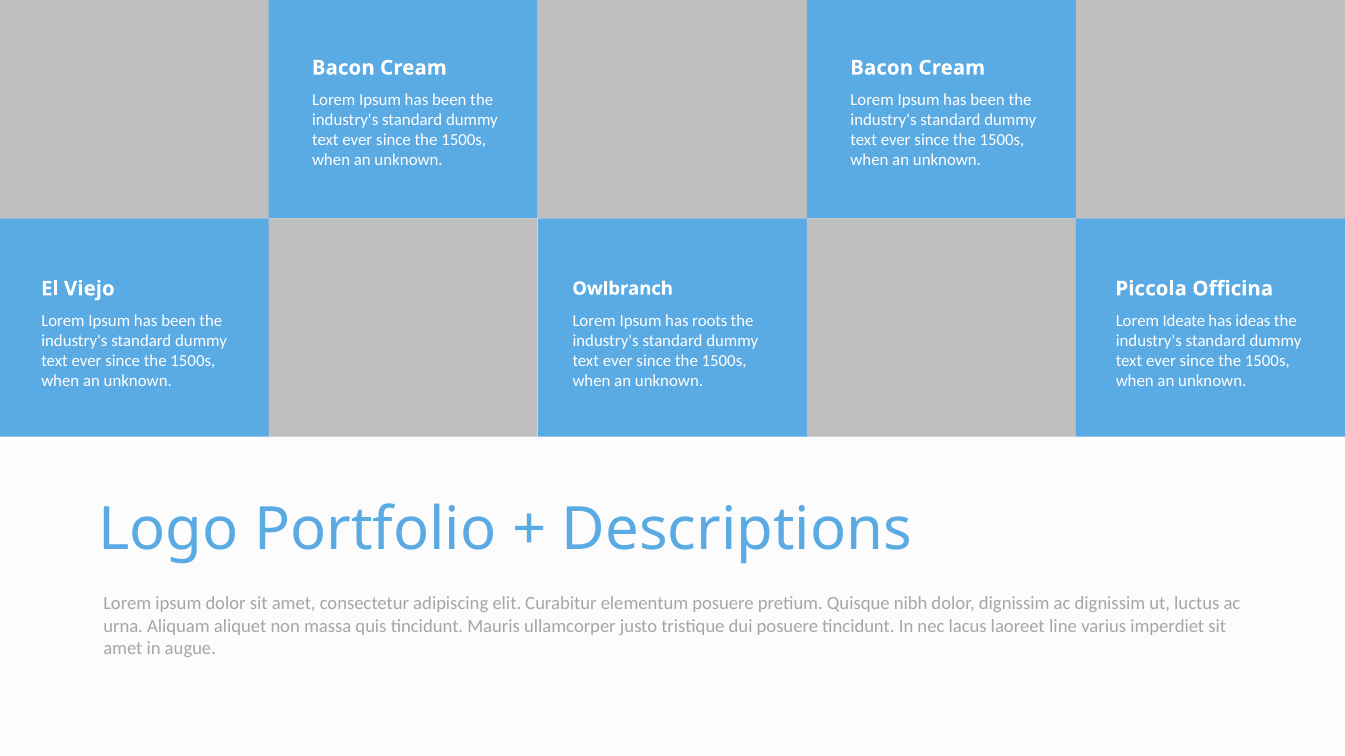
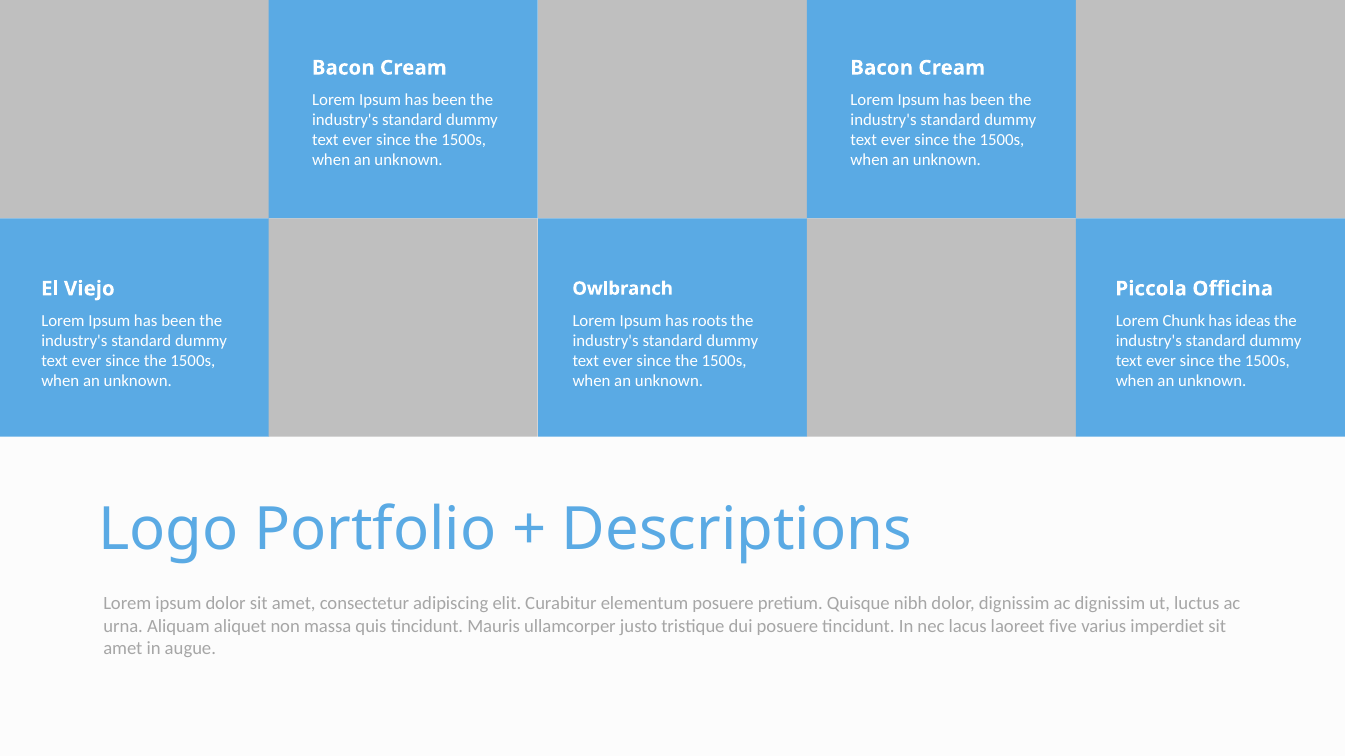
Ideate: Ideate -> Chunk
line: line -> five
